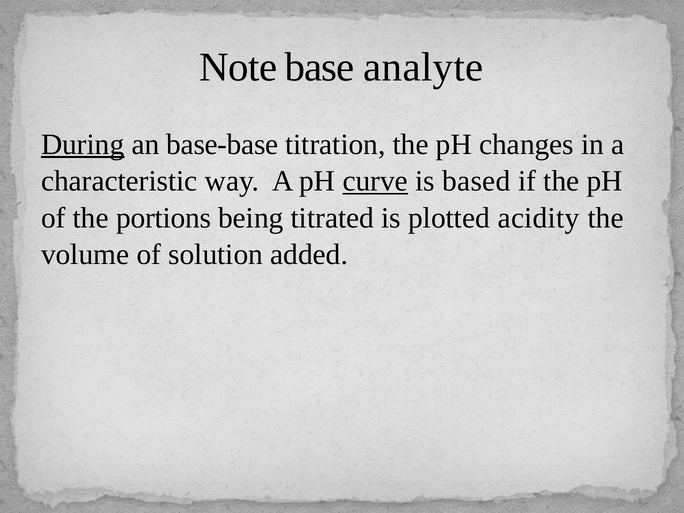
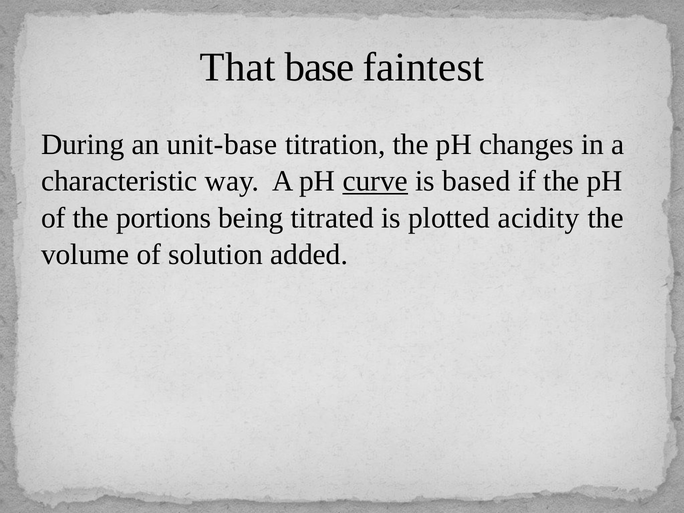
Note: Note -> That
analyte: analyte -> faintest
During underline: present -> none
base-base: base-base -> unit-base
